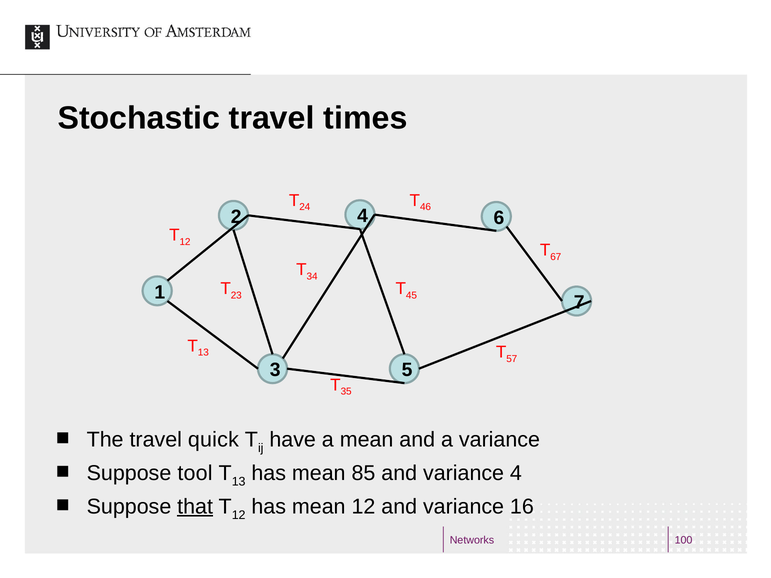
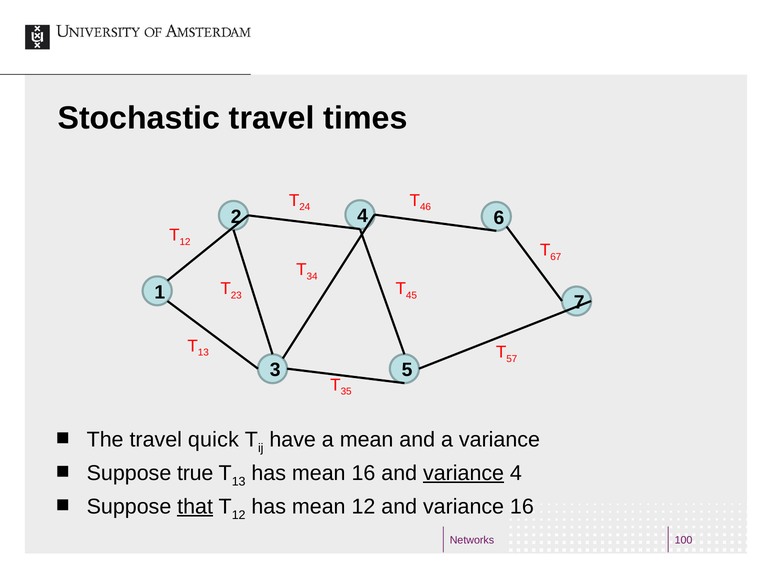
tool: tool -> true
mean 85: 85 -> 16
variance at (464, 473) underline: none -> present
